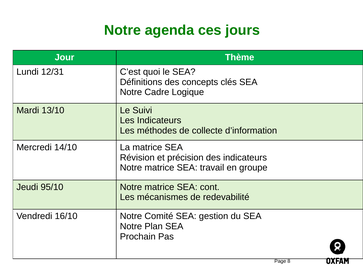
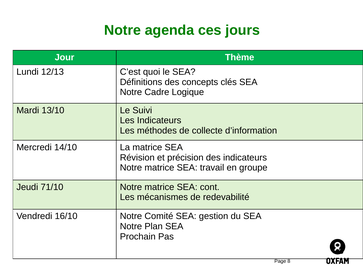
12/31: 12/31 -> 12/13
95/10: 95/10 -> 71/10
